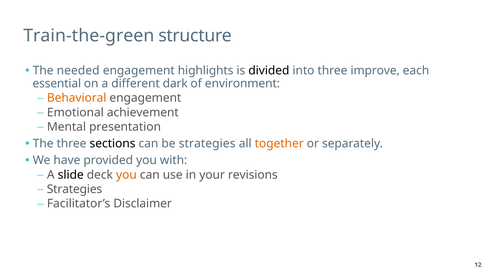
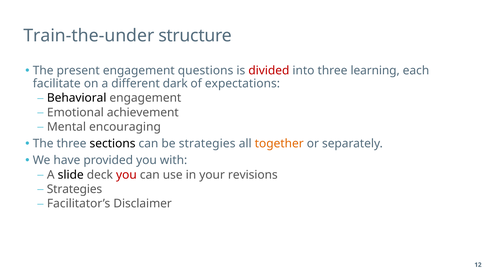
Train-the-green: Train-the-green -> Train-the-under
needed: needed -> present
highlights: highlights -> questions
divided colour: black -> red
improve: improve -> learning
essential: essential -> facilitate
environment: environment -> expectations
Behavioral colour: orange -> black
presentation: presentation -> encouraging
you at (126, 175) colour: orange -> red
